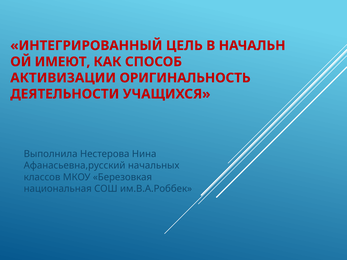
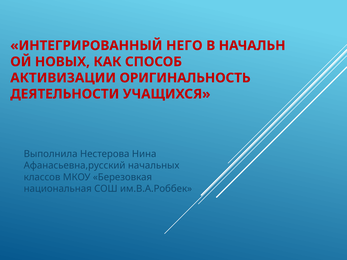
ЦЕЛЬ: ЦЕЛЬ -> НЕГО
ИМЕЮТ: ИМЕЮТ -> НОВЫХ
